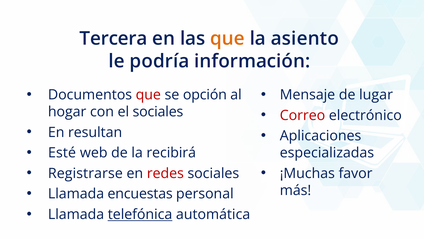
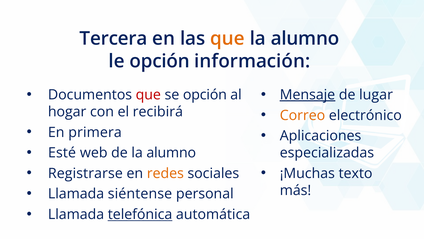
asiento at (305, 39): asiento -> alumno
le podría: podría -> opción
Mensaje underline: none -> present
el sociales: sociales -> recibirá
Correo colour: red -> orange
resultan: resultan -> primera
de la recibirá: recibirá -> alumno
redes colour: red -> orange
favor: favor -> texto
encuestas: encuestas -> siéntense
